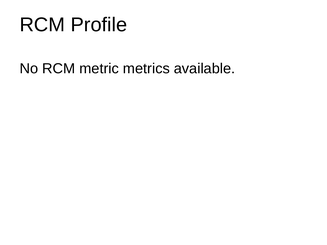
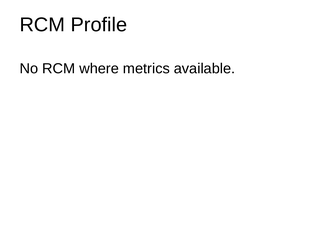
metric: metric -> where
